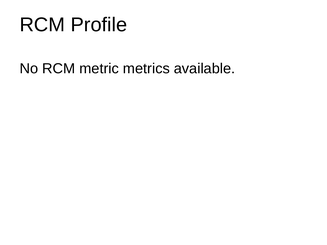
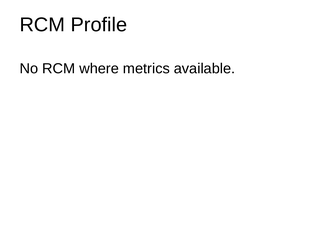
metric: metric -> where
